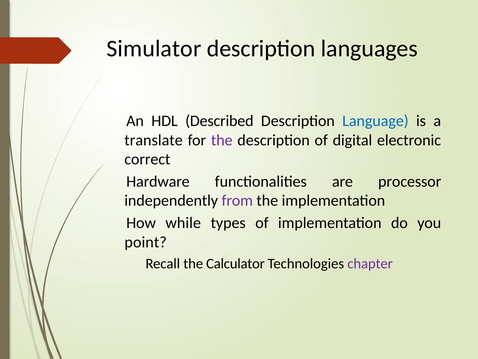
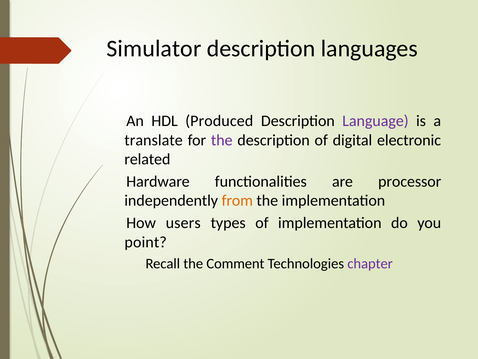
Described: Described -> Produced
Language colour: blue -> purple
correct: correct -> related
from colour: purple -> orange
while: while -> users
Calculator: Calculator -> Comment
